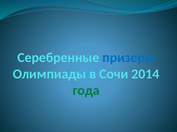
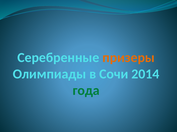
призеры colour: blue -> orange
